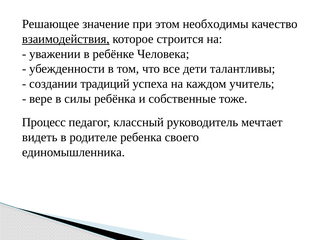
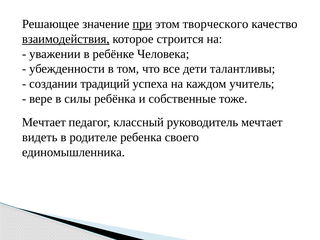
при underline: none -> present
необходимы: необходимы -> творческого
Процесс at (44, 122): Процесс -> Мечтает
